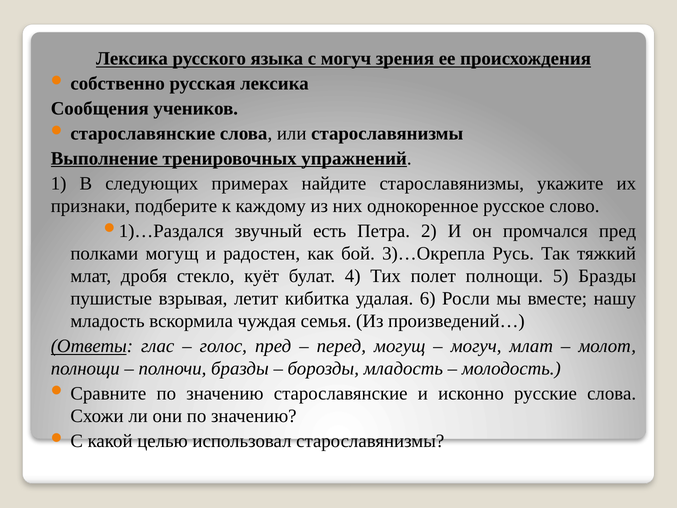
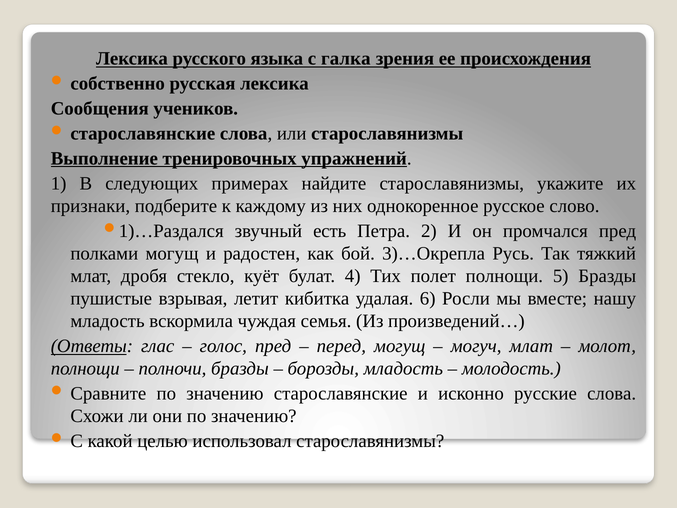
с могуч: могуч -> галка
